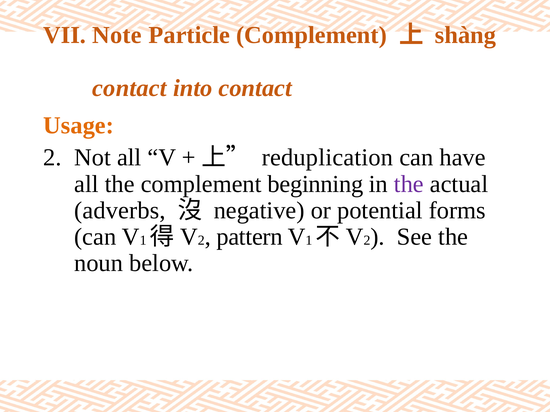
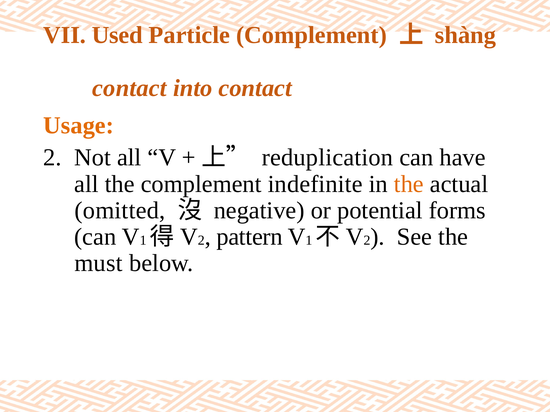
Note: Note -> Used
beginning: beginning -> indefinite
the at (409, 184) colour: purple -> orange
adverbs: adverbs -> omitted
noun: noun -> must
